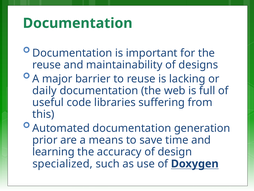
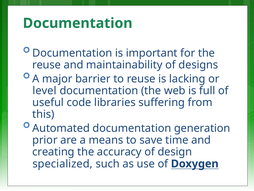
daily: daily -> level
learning: learning -> creating
